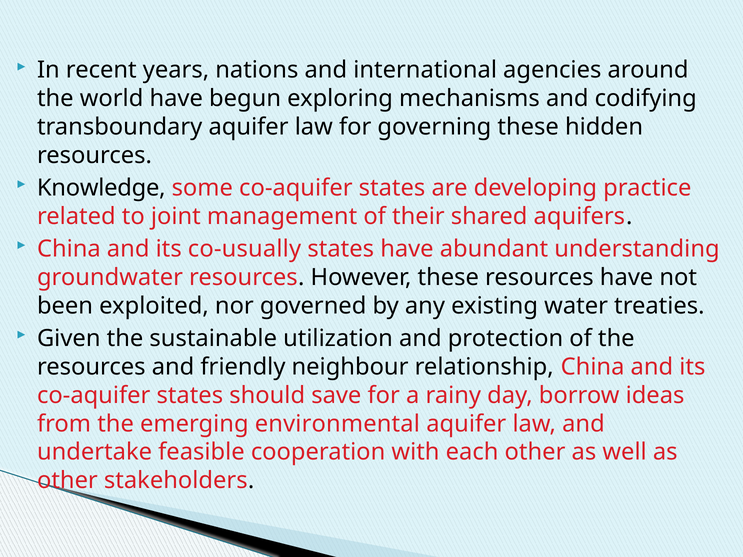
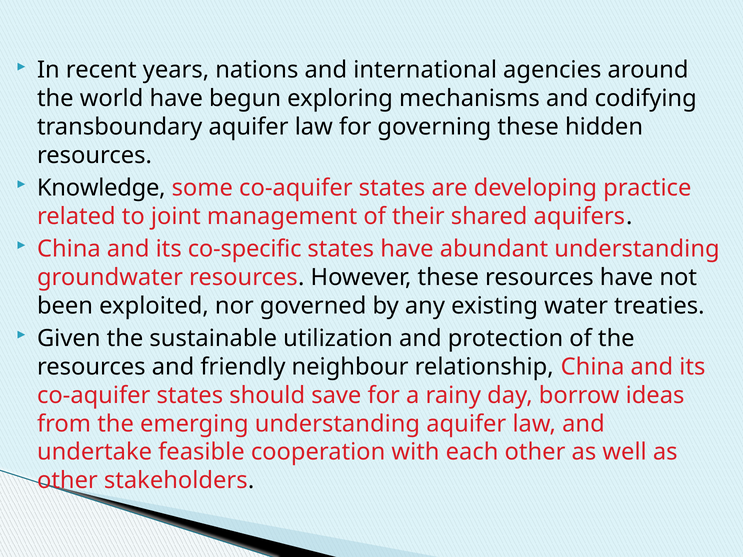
co-usually: co-usually -> co-specific
emerging environmental: environmental -> understanding
